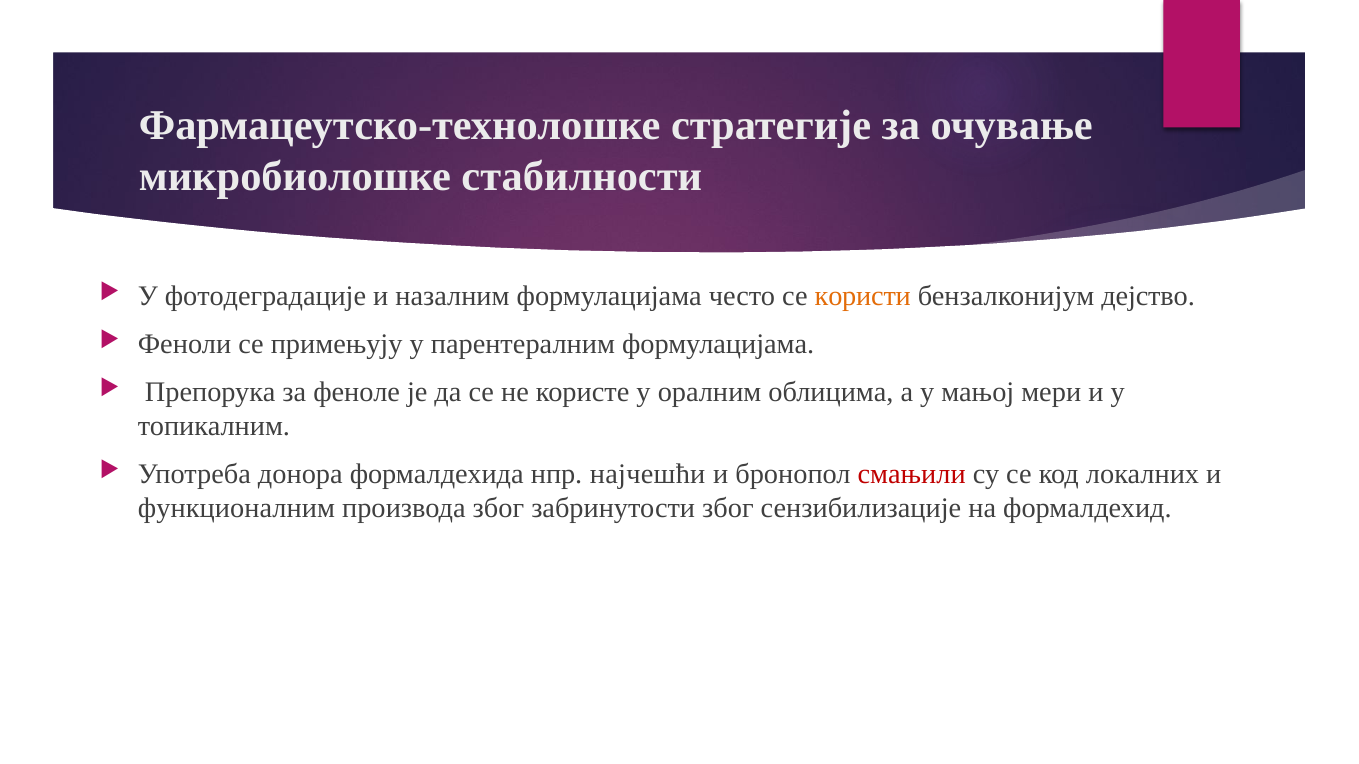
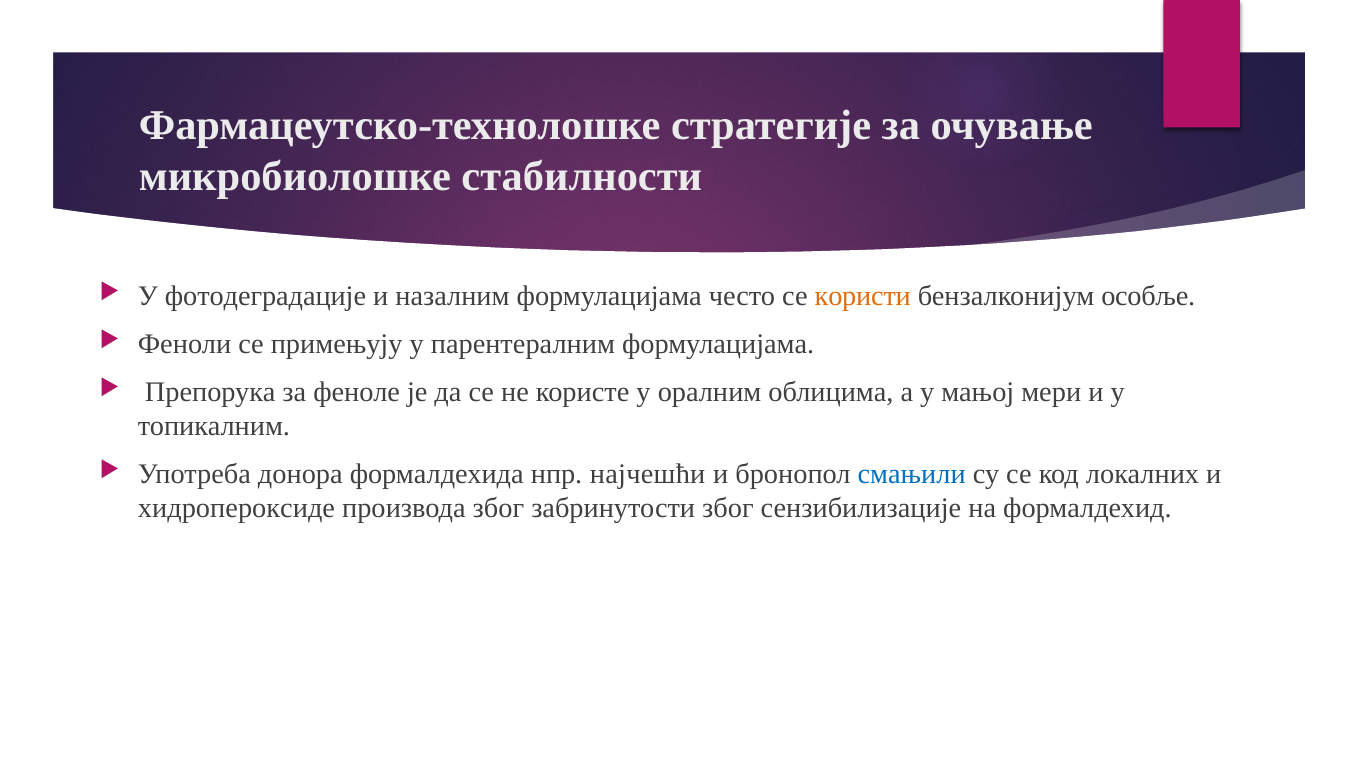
дејство: дејство -> особље
смањили colour: red -> blue
функционалним: функционалним -> хидропероксиде
